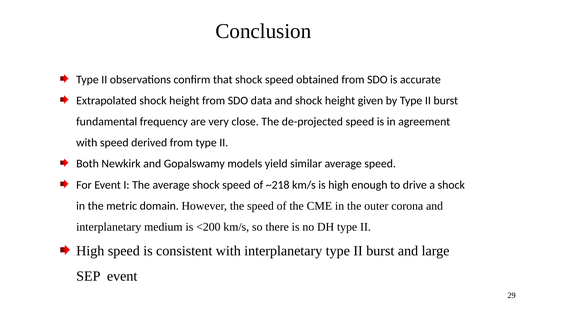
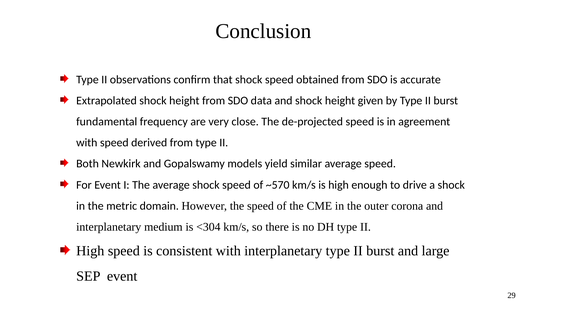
~218: ~218 -> ~570
<200: <200 -> <304
